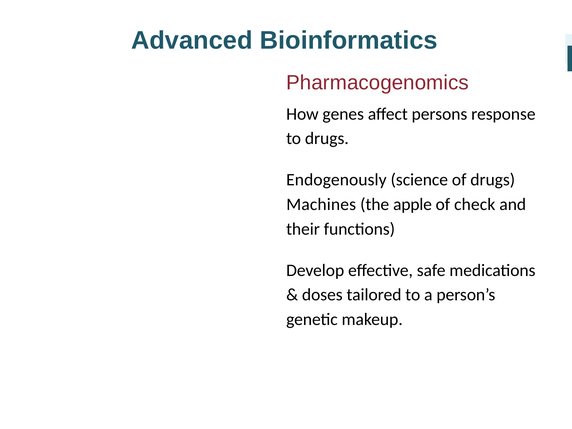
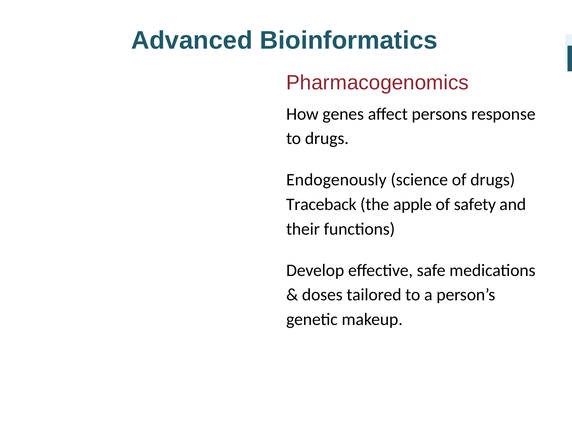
Machines: Machines -> Traceback
check: check -> safety
